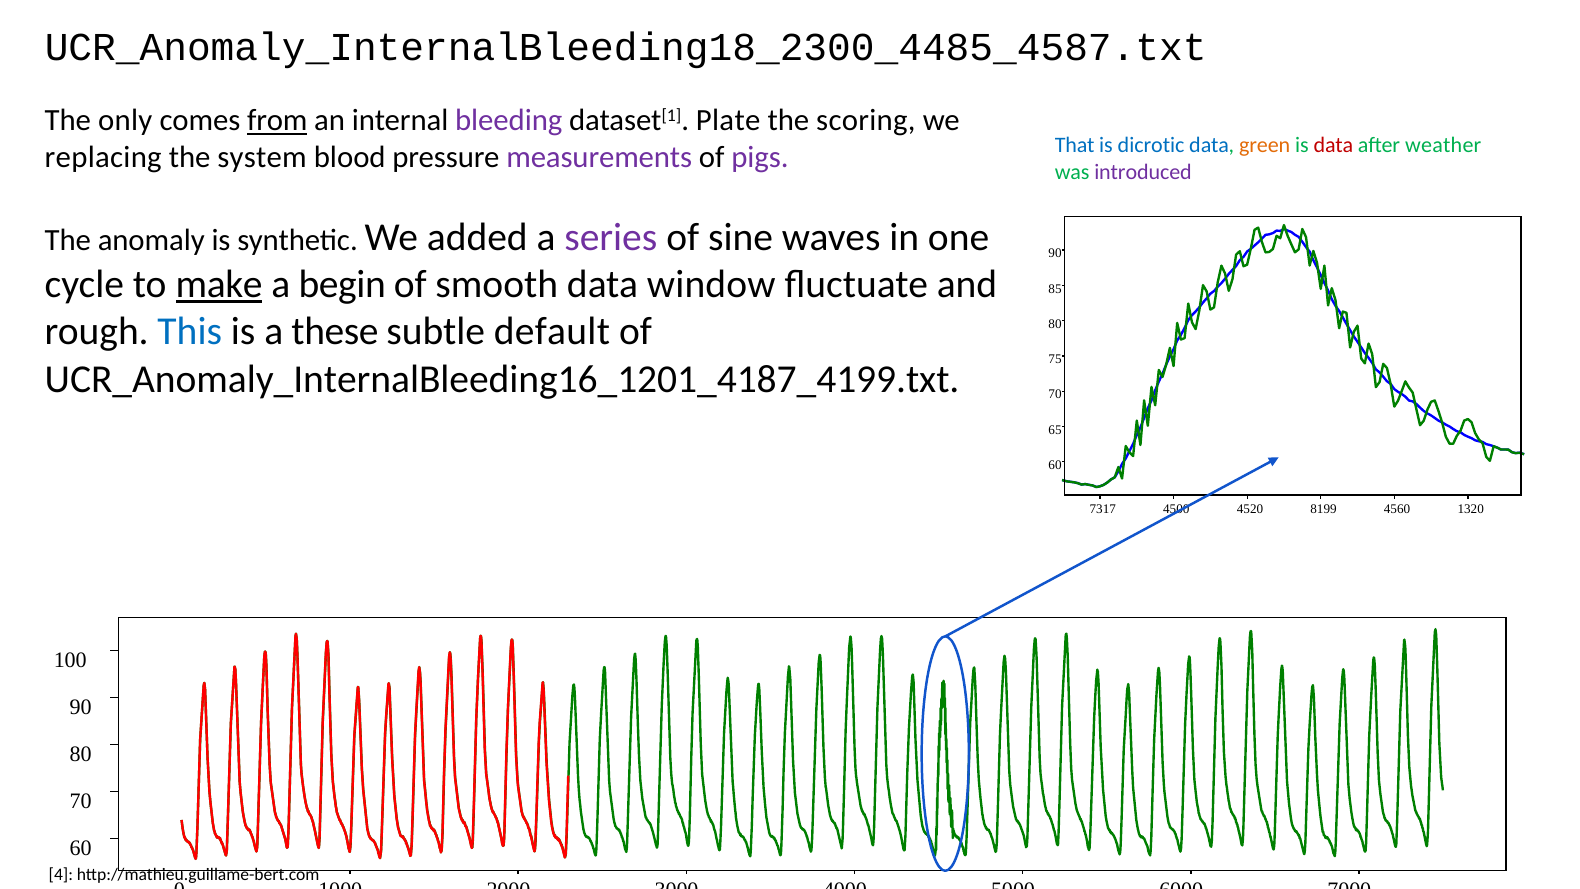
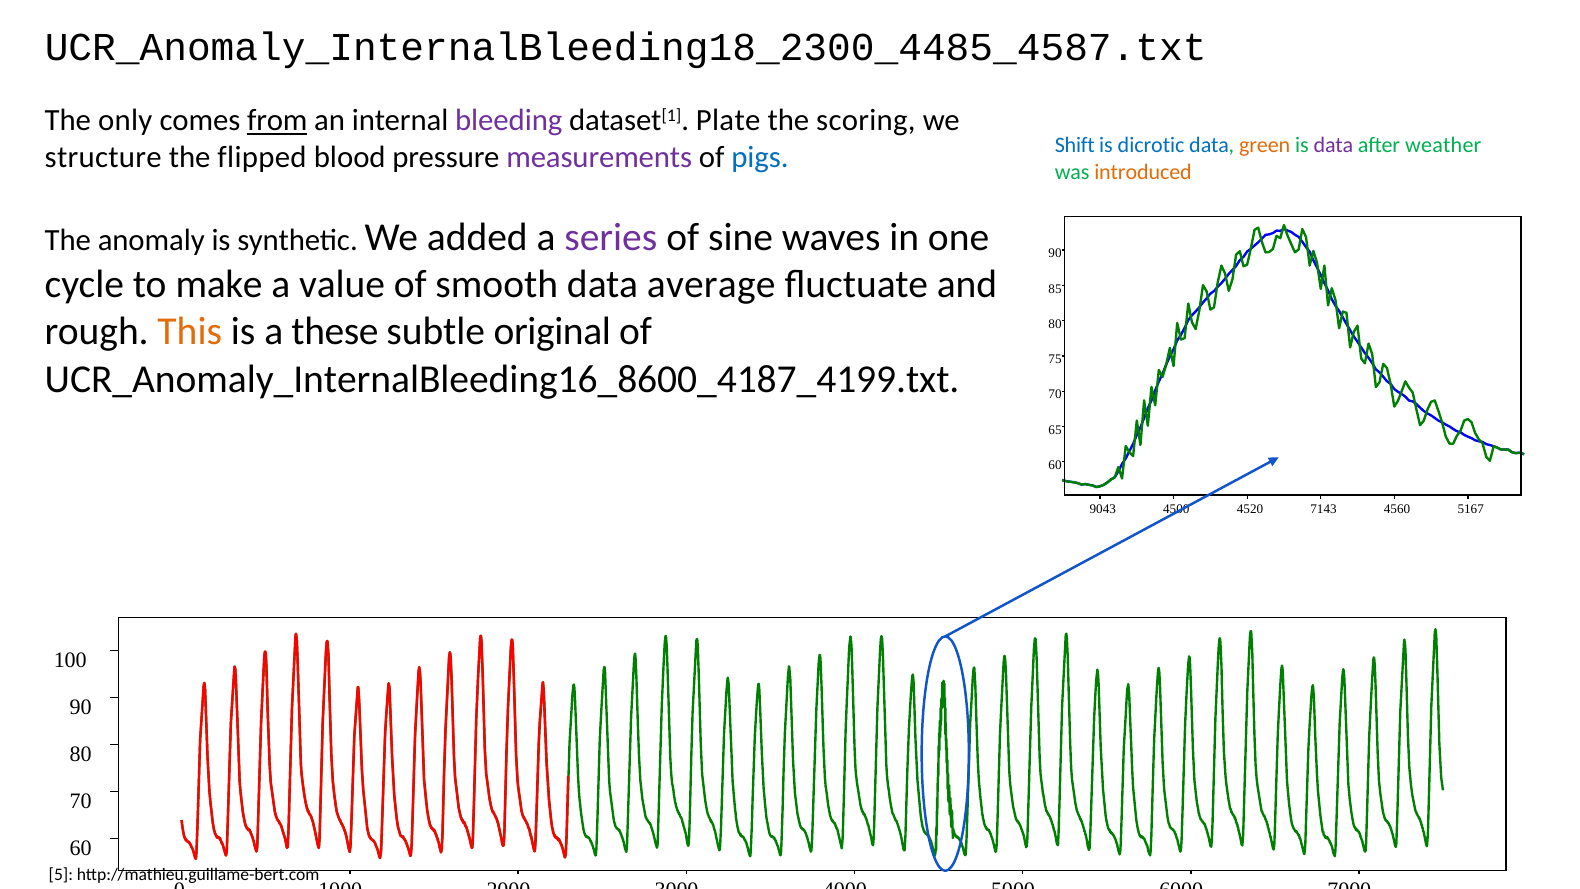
That: That -> Shift
data at (1333, 145) colour: red -> purple
replacing: replacing -> structure
system: system -> flipped
pigs colour: purple -> blue
introduced colour: purple -> orange
make underline: present -> none
begin: begin -> value
window: window -> average
This colour: blue -> orange
default: default -> original
UCR_Anomaly_InternalBleeding16_1201_4187_4199.txt: UCR_Anomaly_InternalBleeding16_1201_4187_4199.txt -> UCR_Anomaly_InternalBleeding16_8600_4187_4199.txt
7317: 7317 -> 9043
8199: 8199 -> 7143
1320: 1320 -> 5167
4: 4 -> 5
